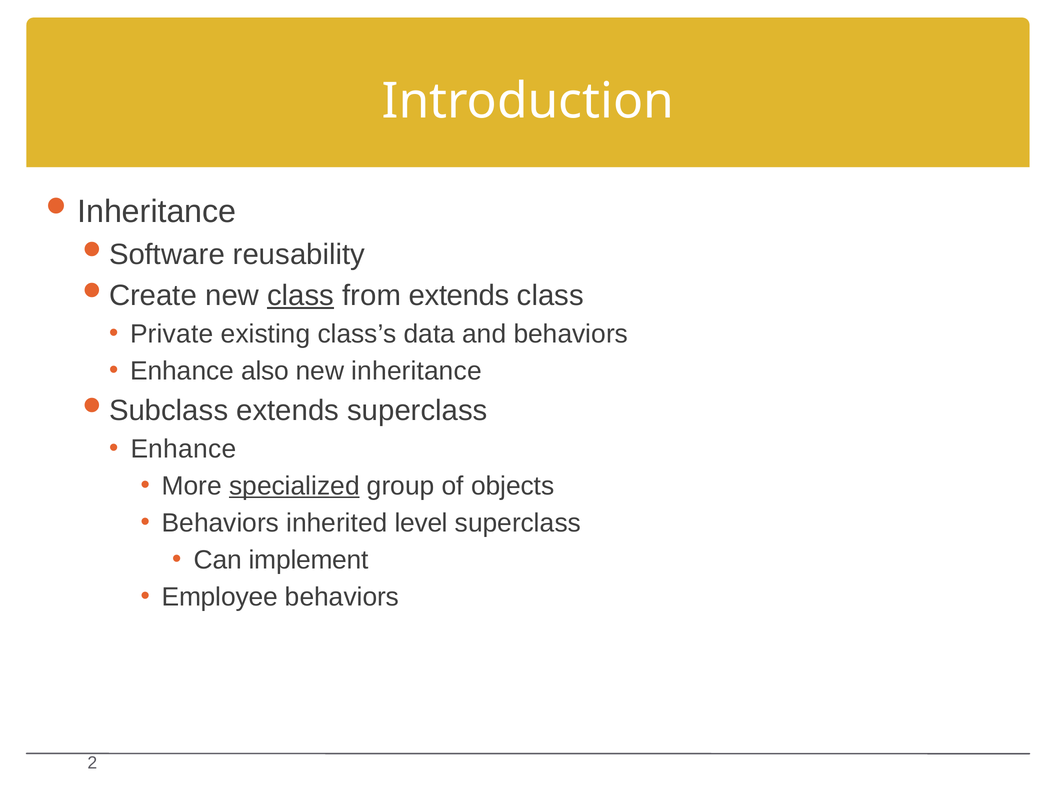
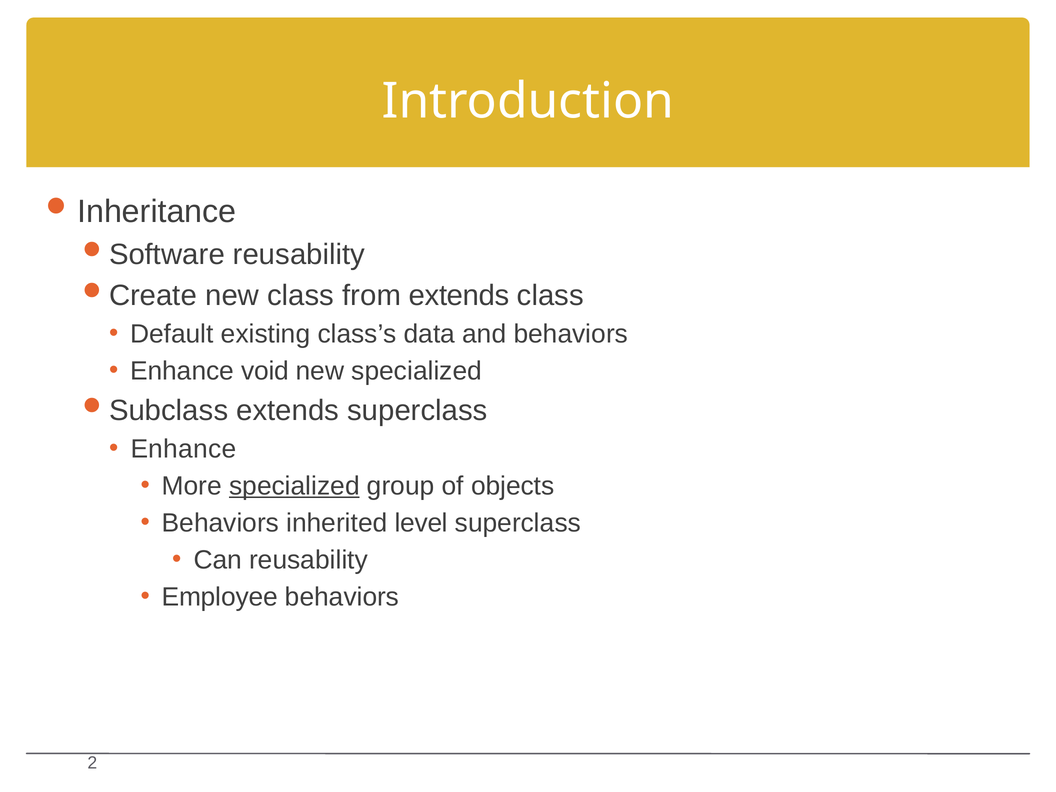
class at (301, 295) underline: present -> none
Private: Private -> Default
also: also -> void
new inheritance: inheritance -> specialized
Can implement: implement -> reusability
